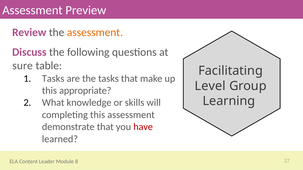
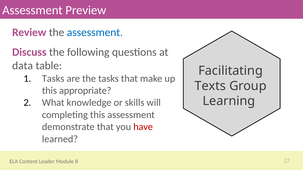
assessment at (95, 33) colour: orange -> blue
sure: sure -> data
Level: Level -> Texts
